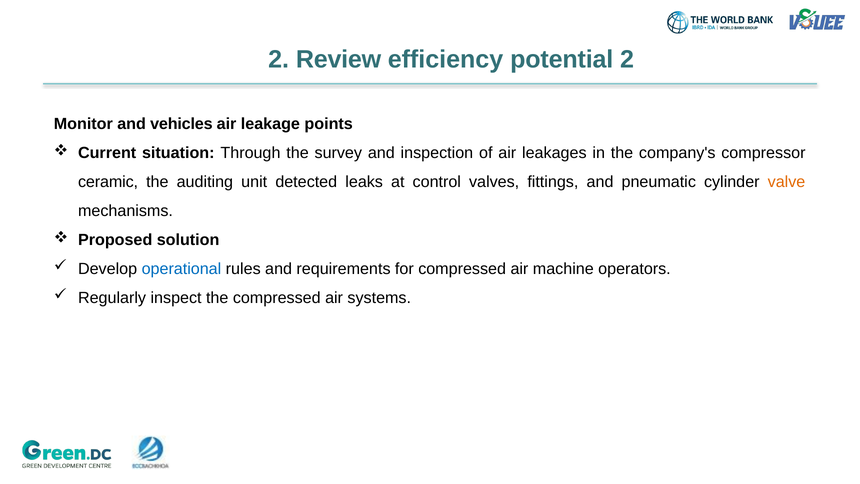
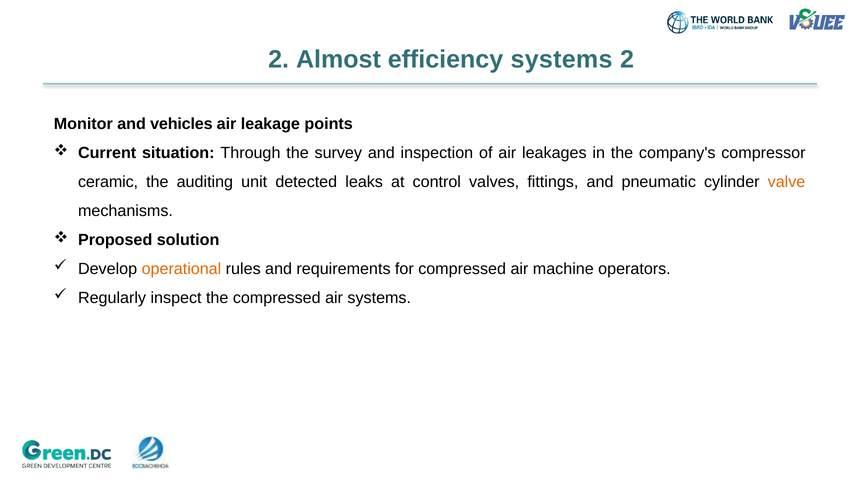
Review: Review -> Almost
efficiency potential: potential -> systems
operational colour: blue -> orange
